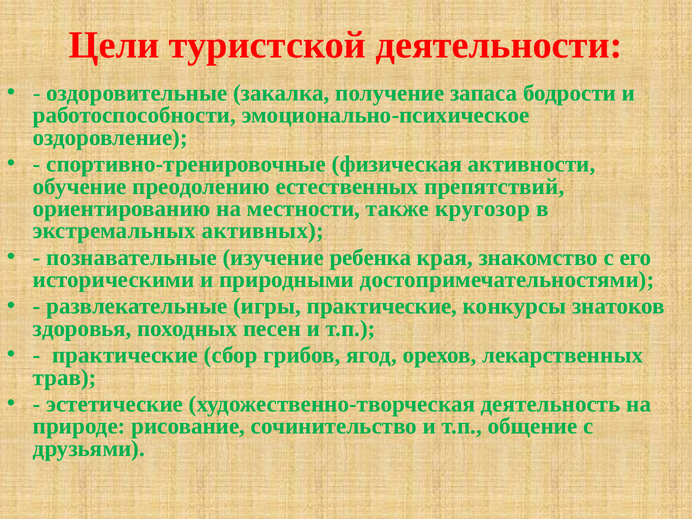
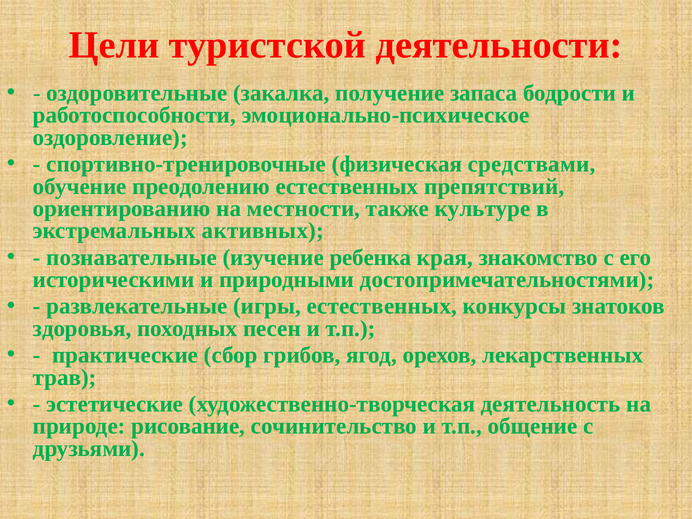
активности: активности -> средствами
кругозор: кругозор -> культуре
игры практические: практические -> естественных
